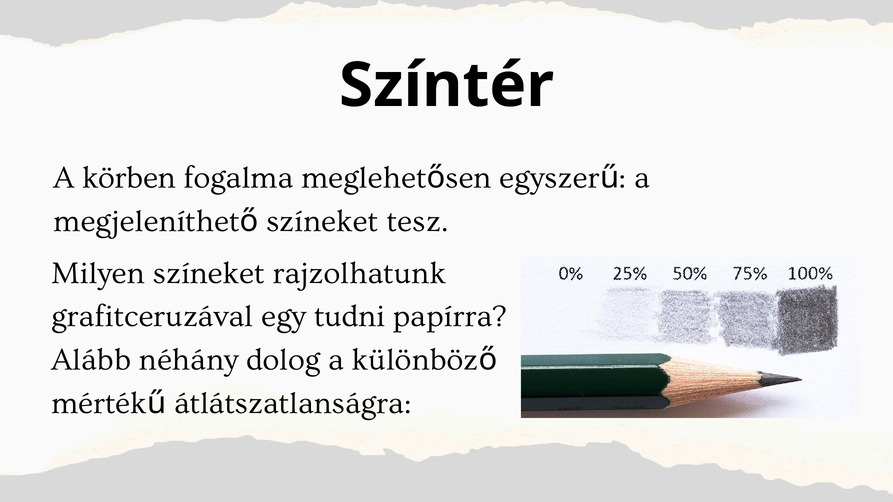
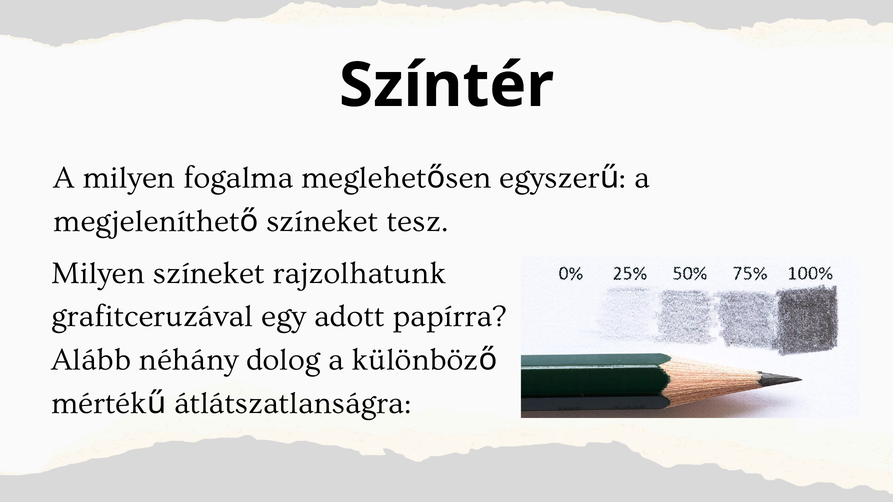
A körben: körben -> milyen
tudni: tudni -> adott
